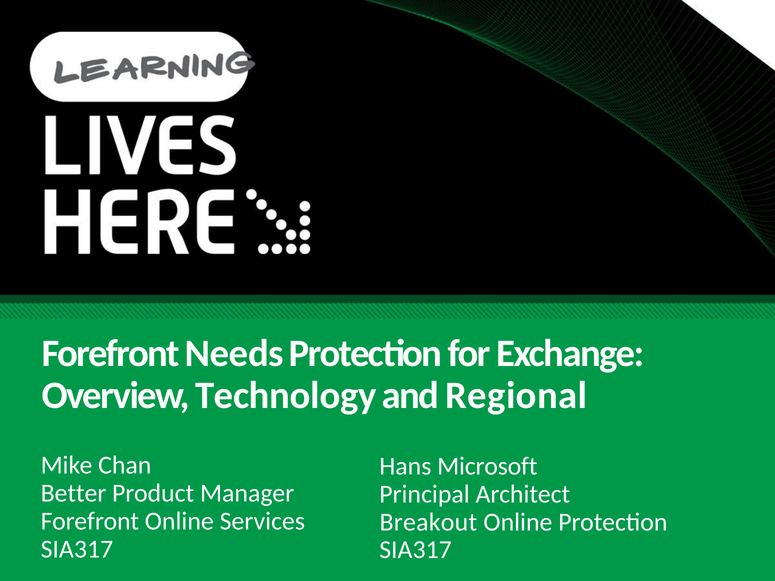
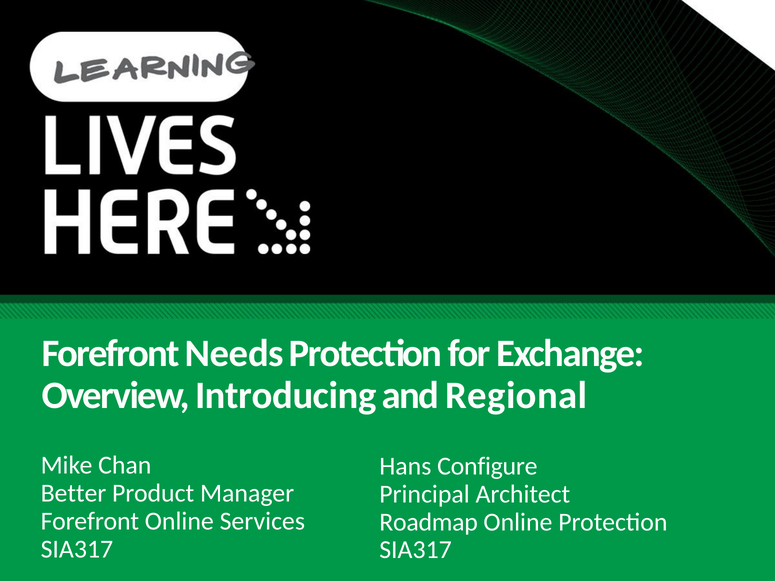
Technology: Technology -> Introducing
Microsoft: Microsoft -> Configure
Breakout: Breakout -> Roadmap
